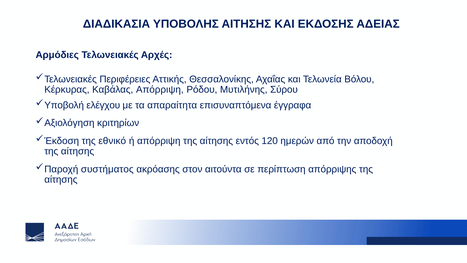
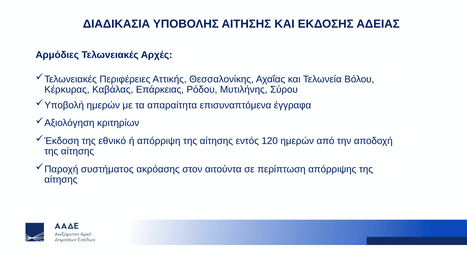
Καβάλας Απόρριψη: Απόρριψη -> Επάρκειας
ελέγχου at (103, 105): ελέγχου -> ημερών
